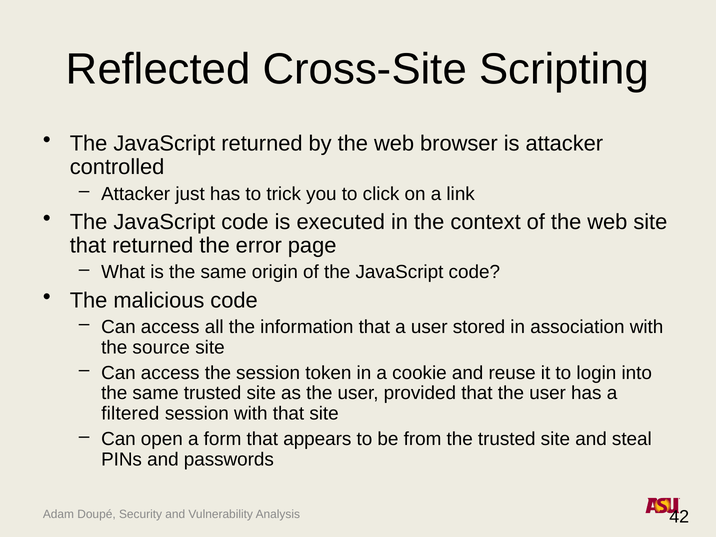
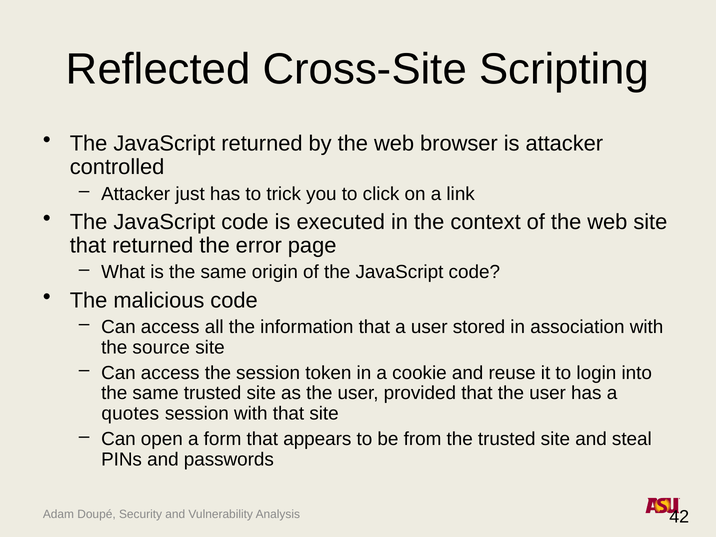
filtered: filtered -> quotes
